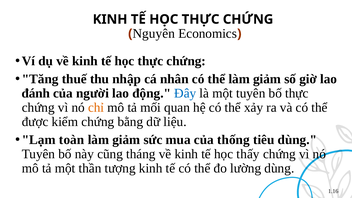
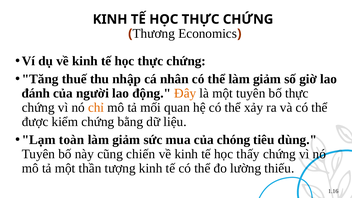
Nguyên: Nguyên -> Thương
Đây colour: blue -> orange
thống: thống -> chóng
tháng: tháng -> chiến
lường dùng: dùng -> thiếu
